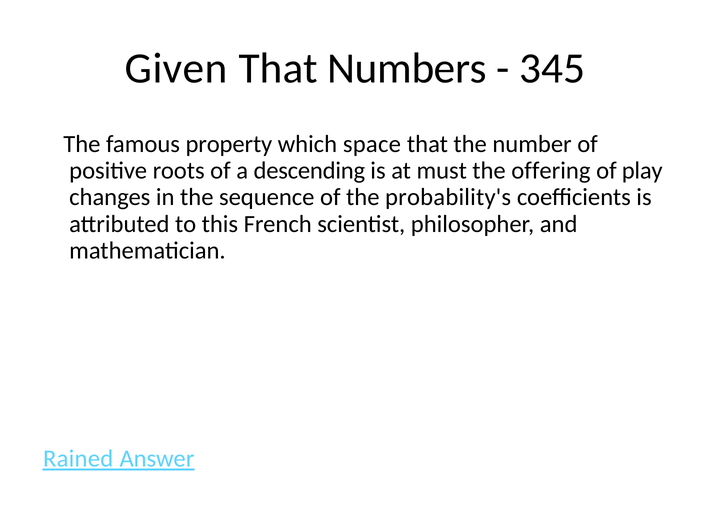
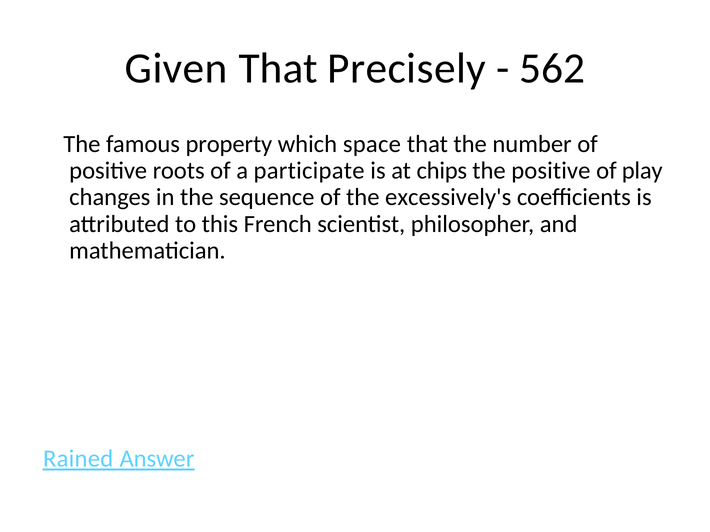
Numbers: Numbers -> Precisely
345: 345 -> 562
descending: descending -> participate
must: must -> chips
the offering: offering -> positive
probability's: probability's -> excessively's
